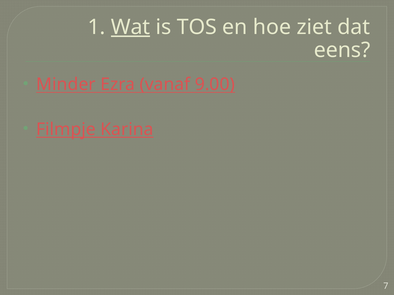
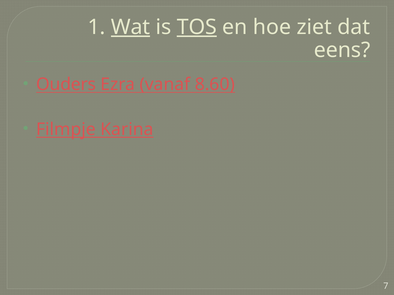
TOS underline: none -> present
Minder: Minder -> Ouders
9.00: 9.00 -> 8.60
